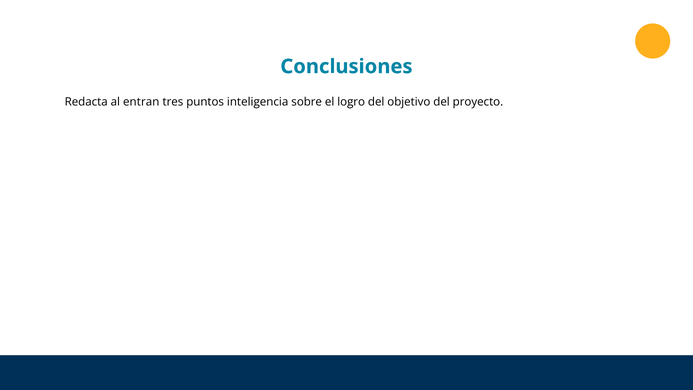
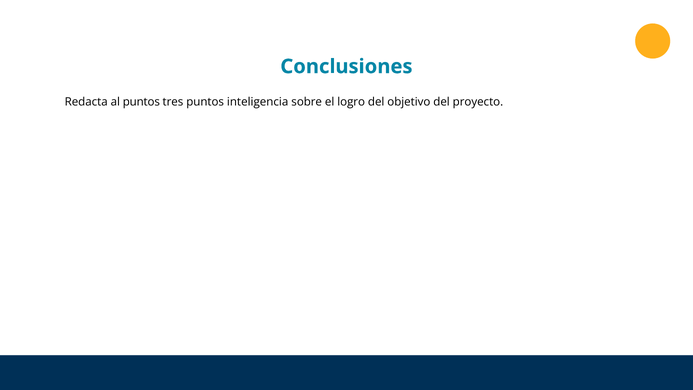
al entran: entran -> puntos
